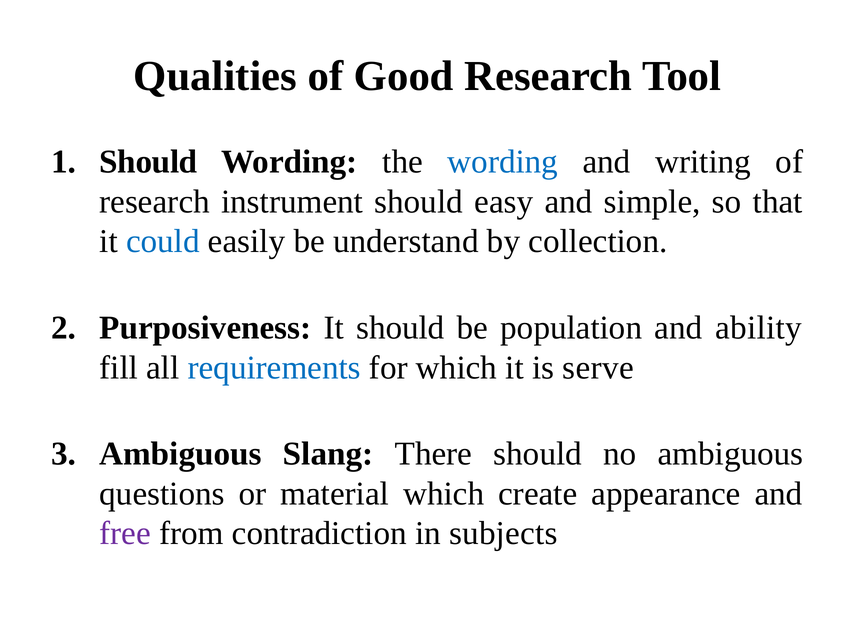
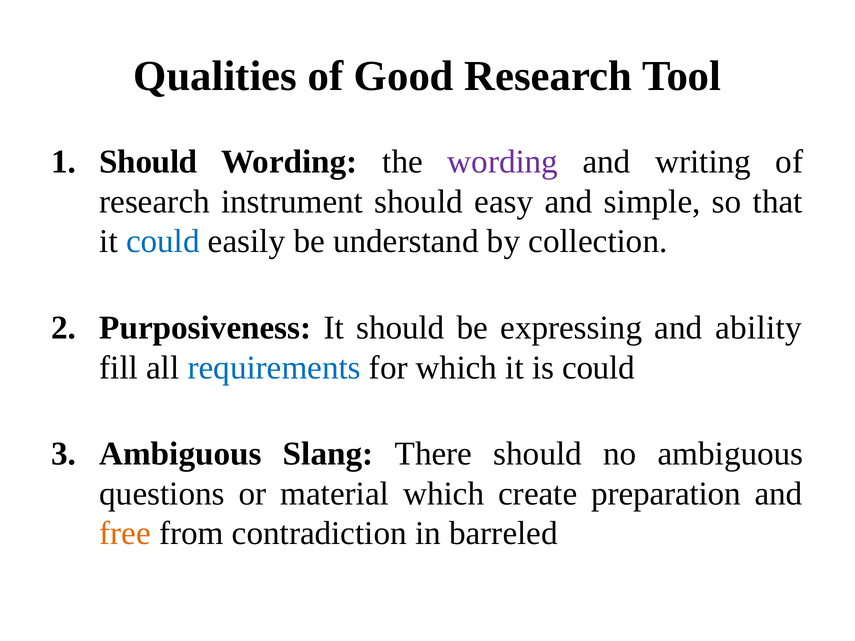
wording at (503, 162) colour: blue -> purple
population: population -> expressing
is serve: serve -> could
appearance: appearance -> preparation
free colour: purple -> orange
subjects: subjects -> barreled
